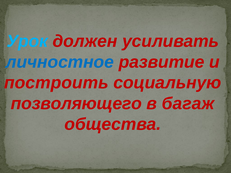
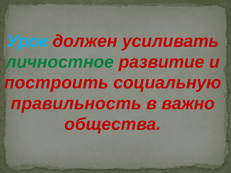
личностное colour: blue -> green
позволяющего: позволяющего -> правильность
багаж: багаж -> важно
